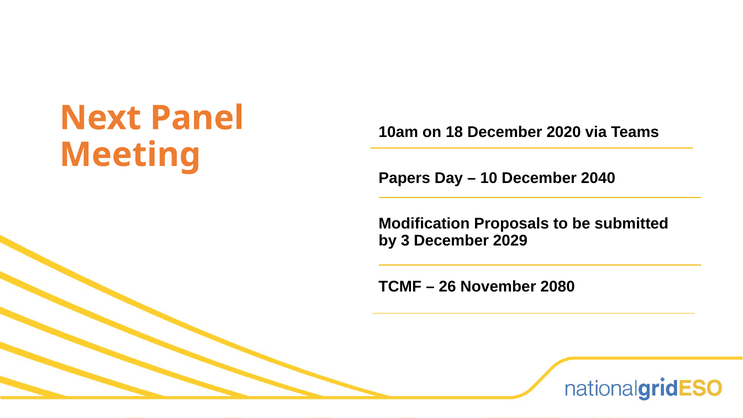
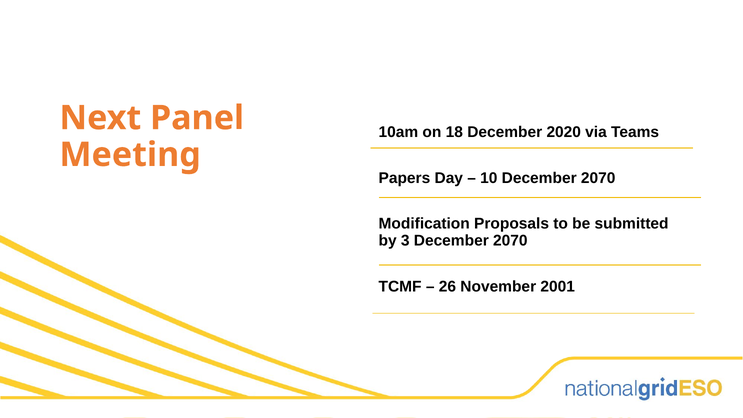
10 December 2040: 2040 -> 2070
3 December 2029: 2029 -> 2070
2080: 2080 -> 2001
